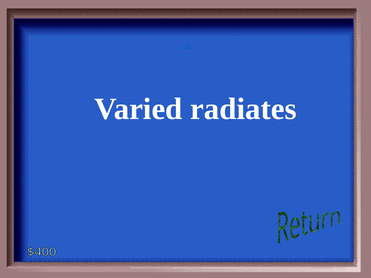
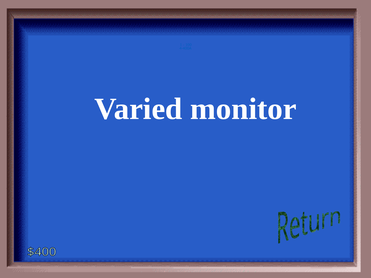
radiates: radiates -> monitor
